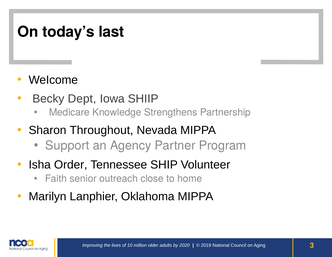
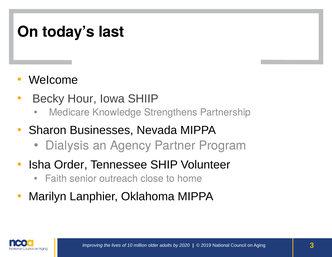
Dept: Dept -> Hour
Throughout: Throughout -> Businesses
Support: Support -> Dialysis
